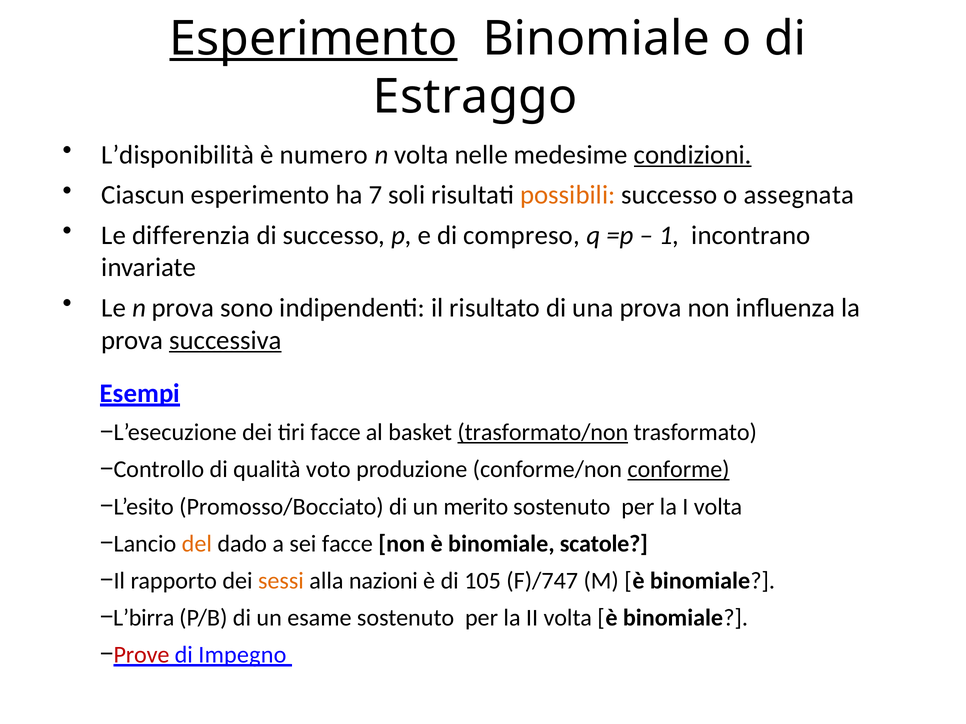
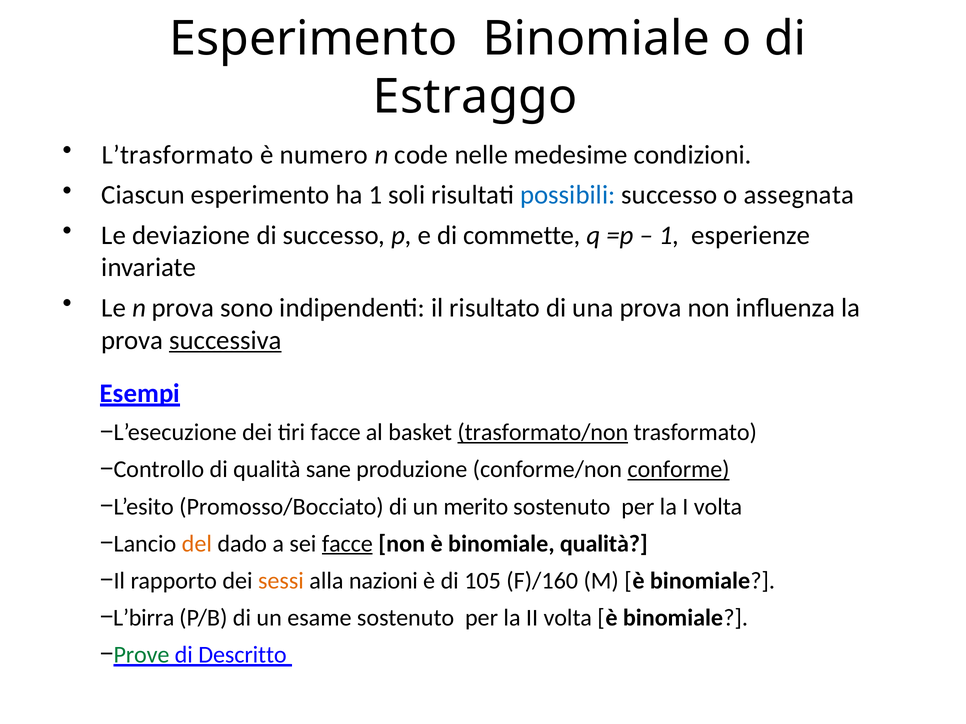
Esperimento at (313, 39) underline: present -> none
L’disponibilità: L’disponibilità -> L’trasformato
n volta: volta -> code
condizioni underline: present -> none
ha 7: 7 -> 1
possibili colour: orange -> blue
differenzia: differenzia -> deviazione
compreso: compreso -> commette
incontrano: incontrano -> esperienze
voto: voto -> sane
facce at (347, 544) underline: none -> present
binomiale scatole: scatole -> qualità
F)/747: F)/747 -> F)/160
Prove colour: red -> green
Impegno: Impegno -> Descritto
